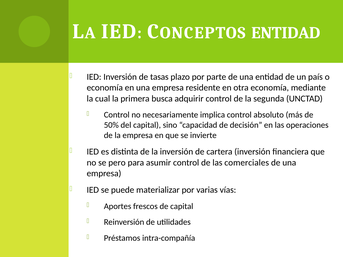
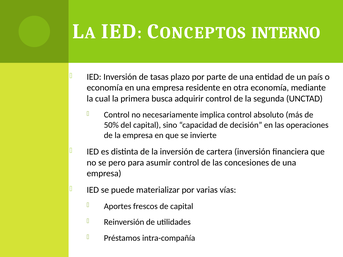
ENTIDAD at (286, 33): ENTIDAD -> INTERNO
comerciales: comerciales -> concesiones
